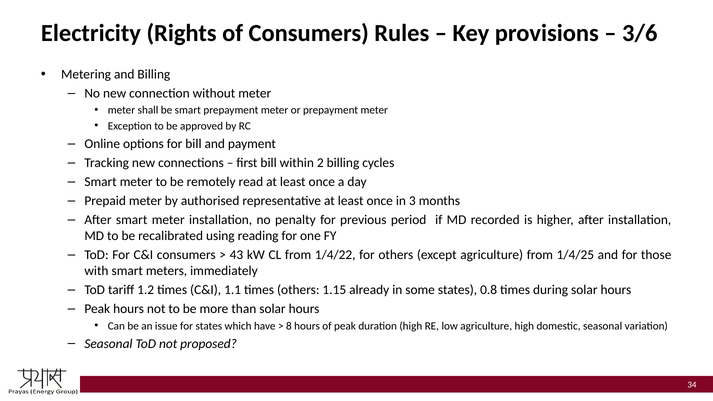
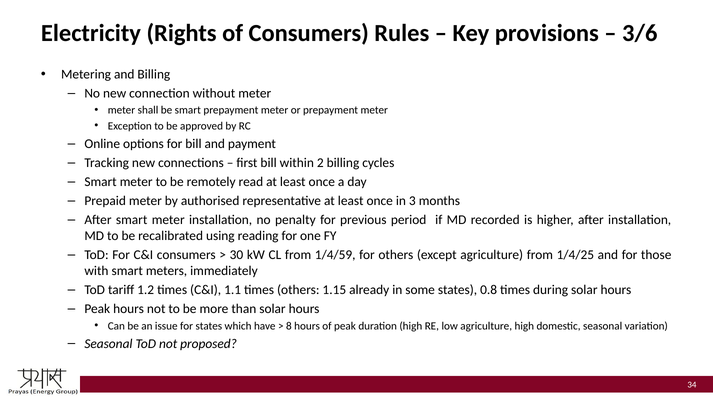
43: 43 -> 30
1/4/22: 1/4/22 -> 1/4/59
